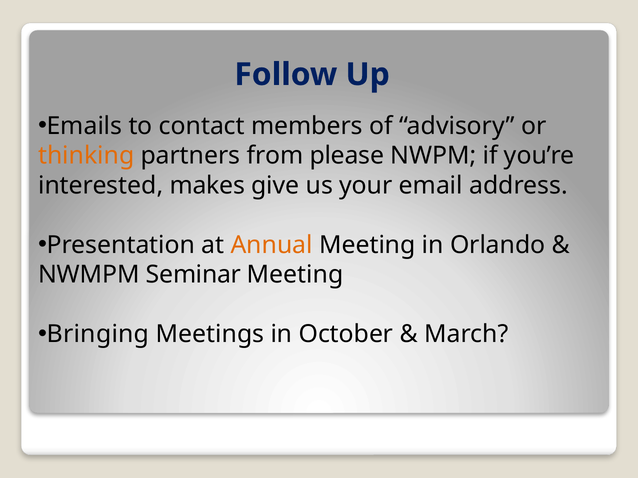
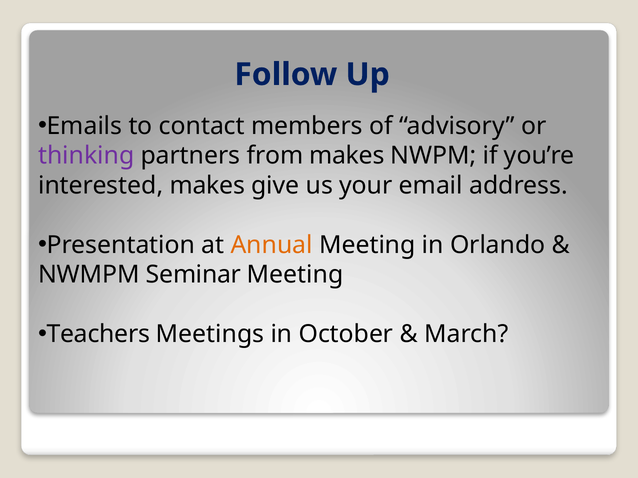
thinking colour: orange -> purple
from please: please -> makes
Bringing: Bringing -> Teachers
